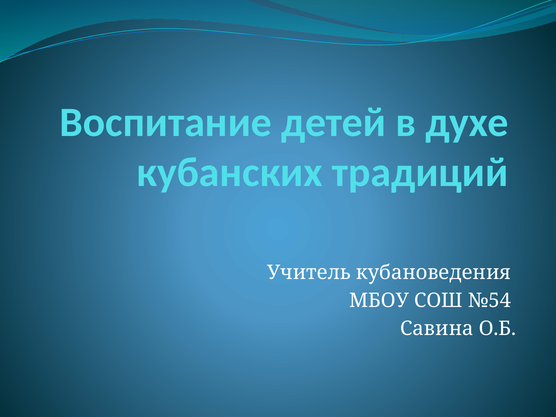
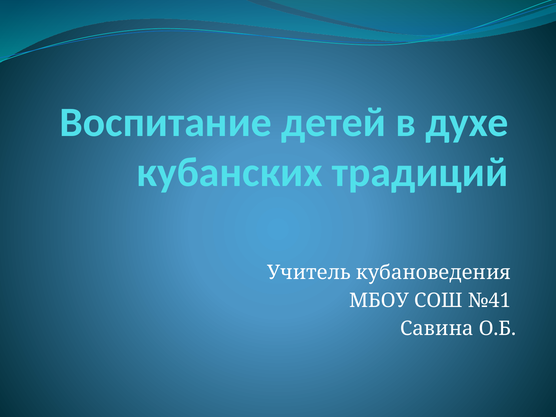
№54: №54 -> №41
